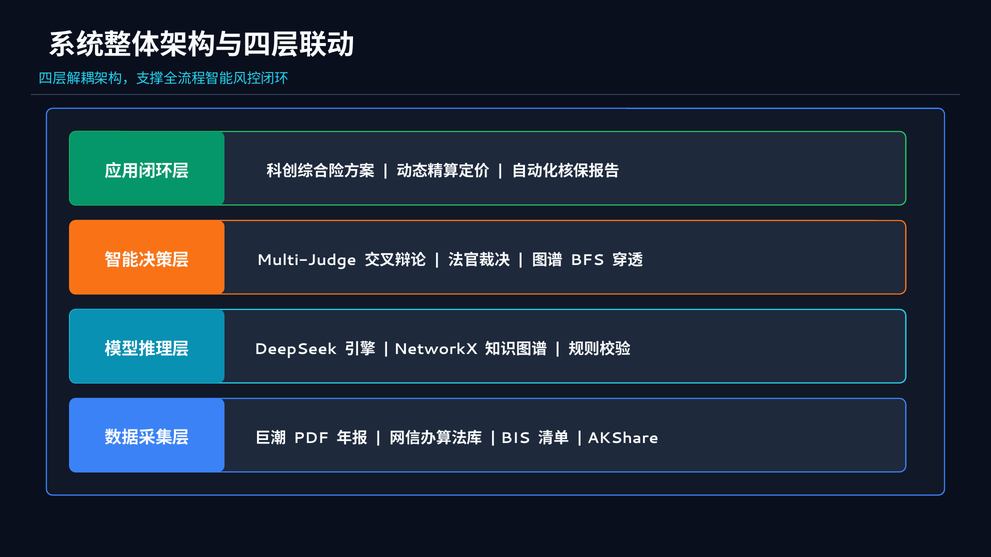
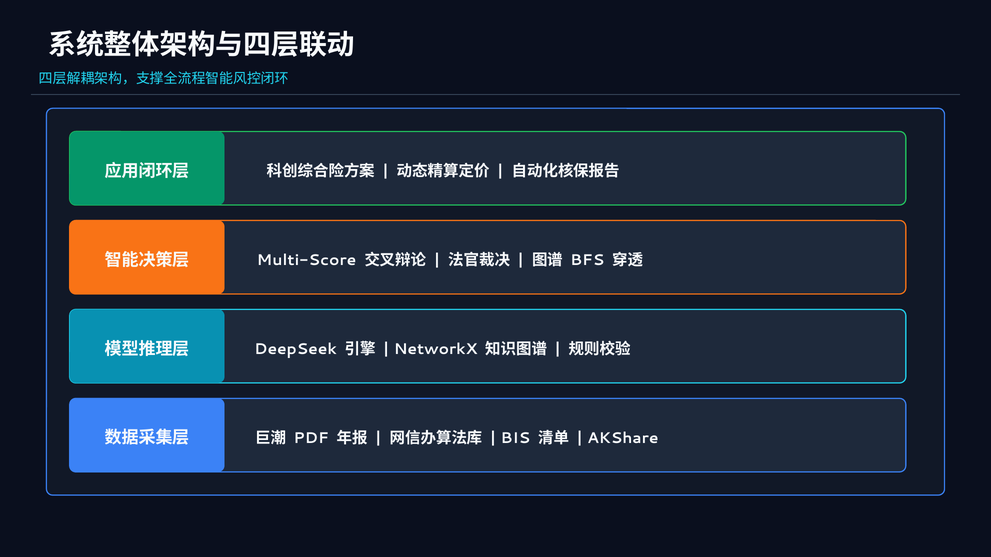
Multi-Judge: Multi-Judge -> Multi-Score
